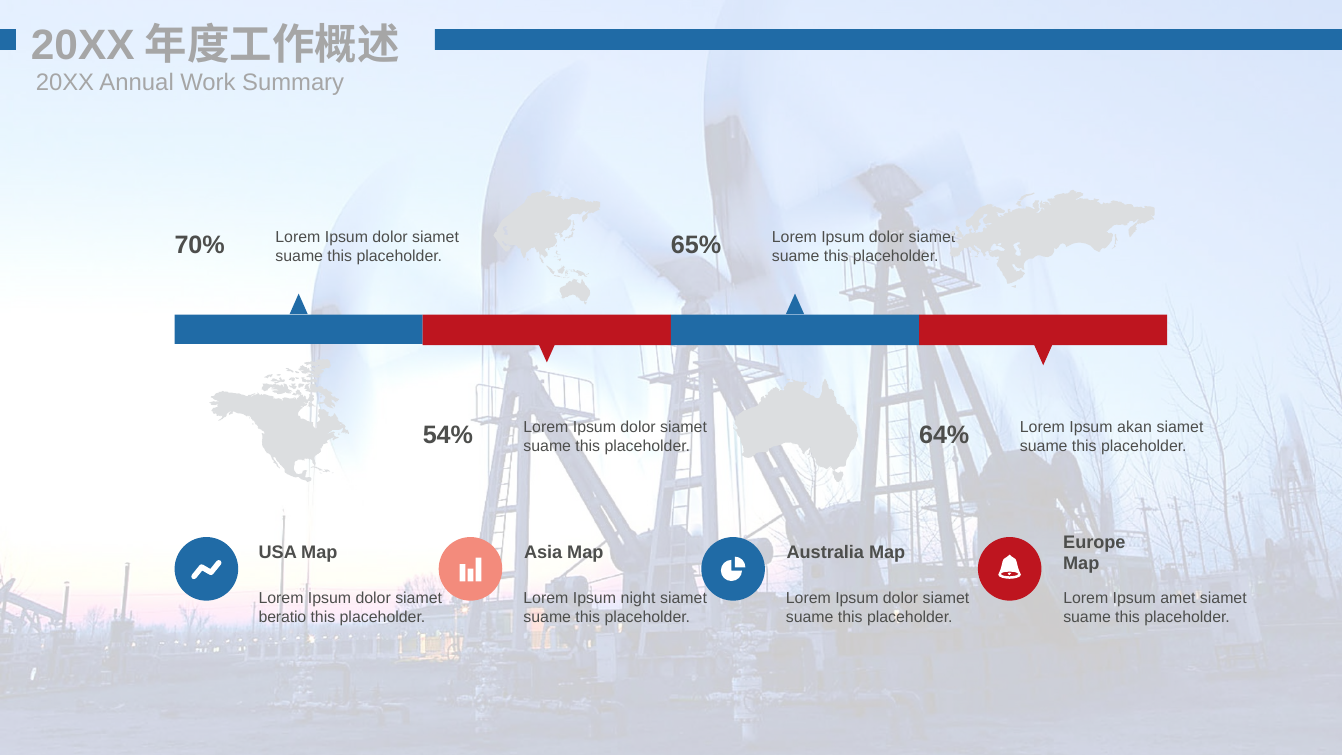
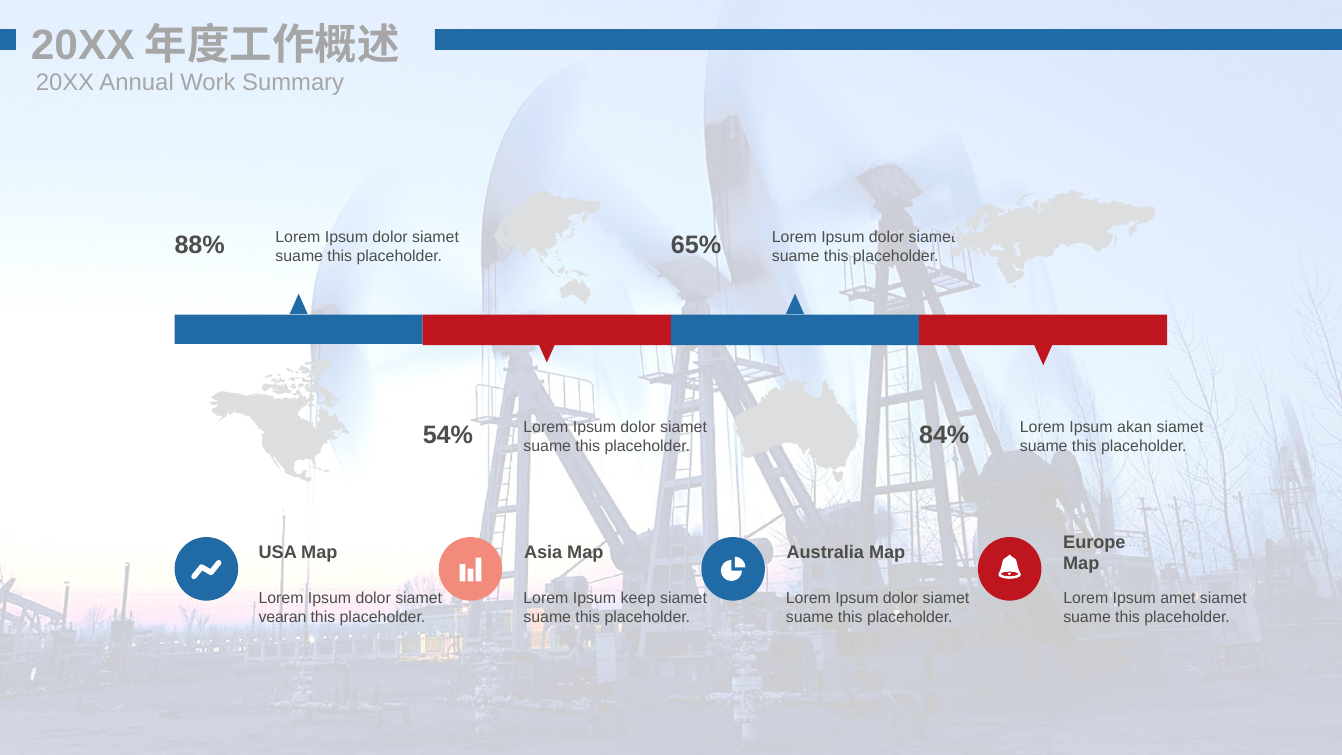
70%: 70% -> 88%
64%: 64% -> 84%
night: night -> keep
beratio: beratio -> vearan
